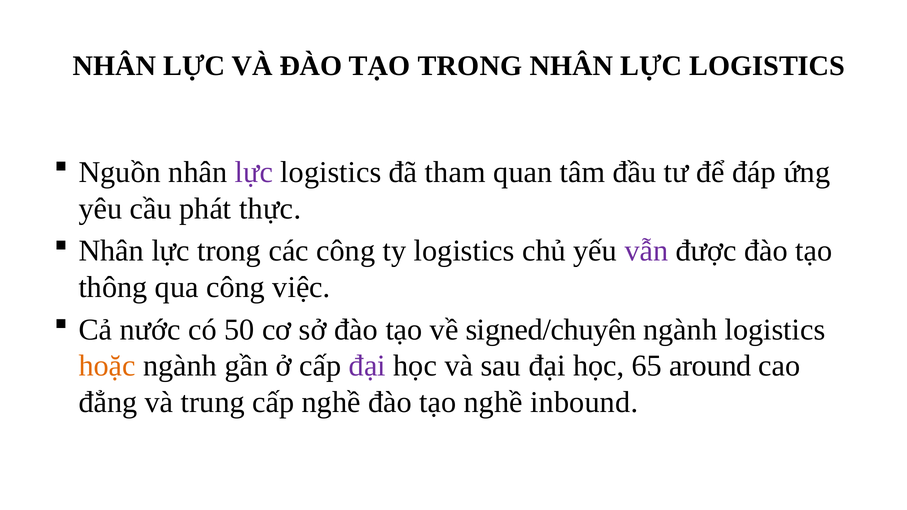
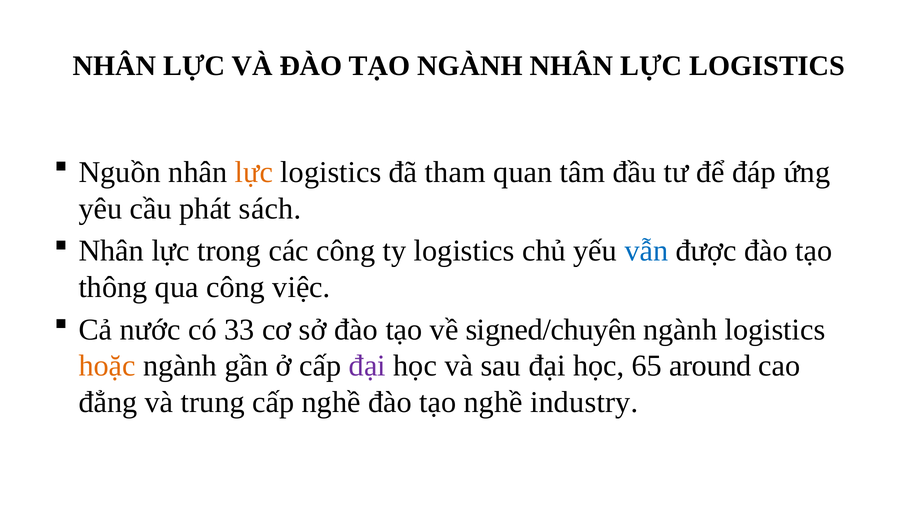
TẠO TRONG: TRONG -> NGÀNH
lực at (254, 172) colour: purple -> orange
thực: thực -> sách
vẫn colour: purple -> blue
50: 50 -> 33
inbound: inbound -> industry
